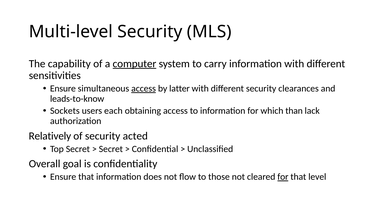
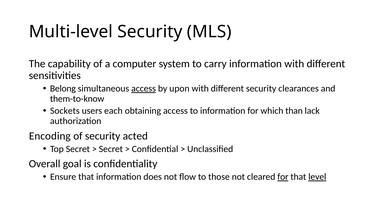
computer underline: present -> none
Ensure at (63, 89): Ensure -> Belong
latter: latter -> upon
leads-to-know: leads-to-know -> them-to-know
Relatively: Relatively -> Encoding
level underline: none -> present
